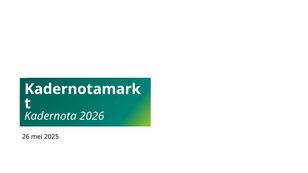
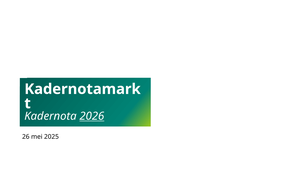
2026 underline: none -> present
